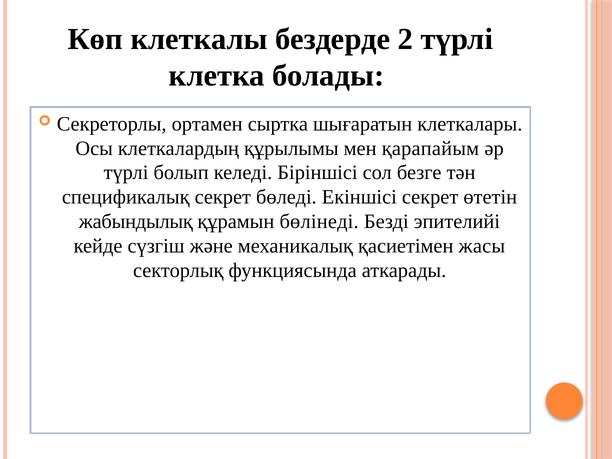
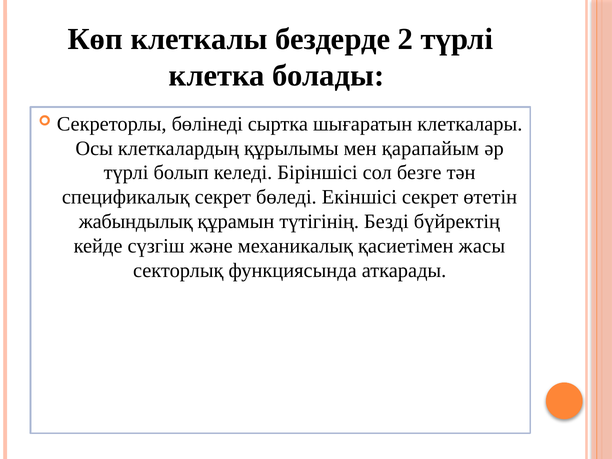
ортамен: ортамен -> бөлінеді
бөлінеді: бөлінеді -> түтігінің
эпителийі: эпителийі -> бүйректің
